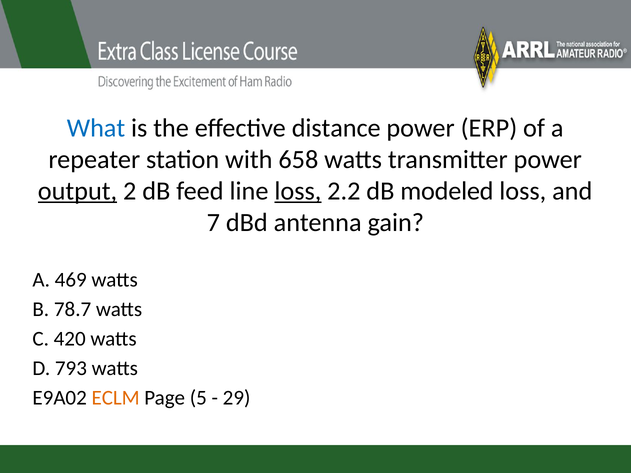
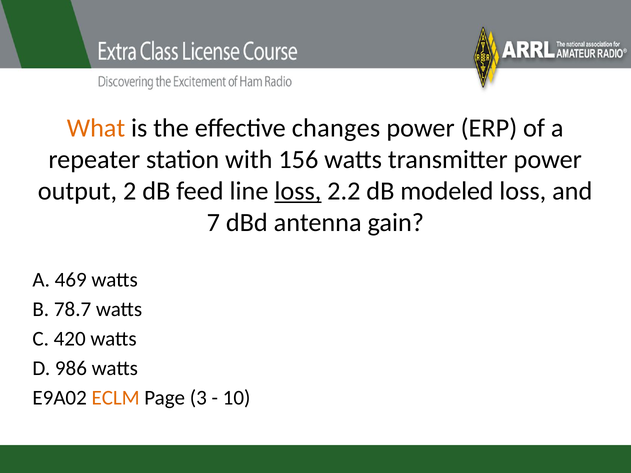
What colour: blue -> orange
distance: distance -> changes
658: 658 -> 156
output underline: present -> none
793: 793 -> 986
5: 5 -> 3
29: 29 -> 10
